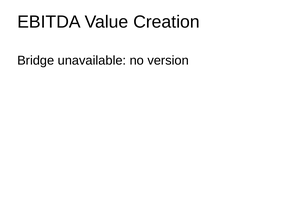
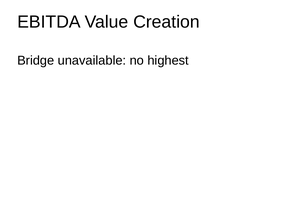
version: version -> highest
